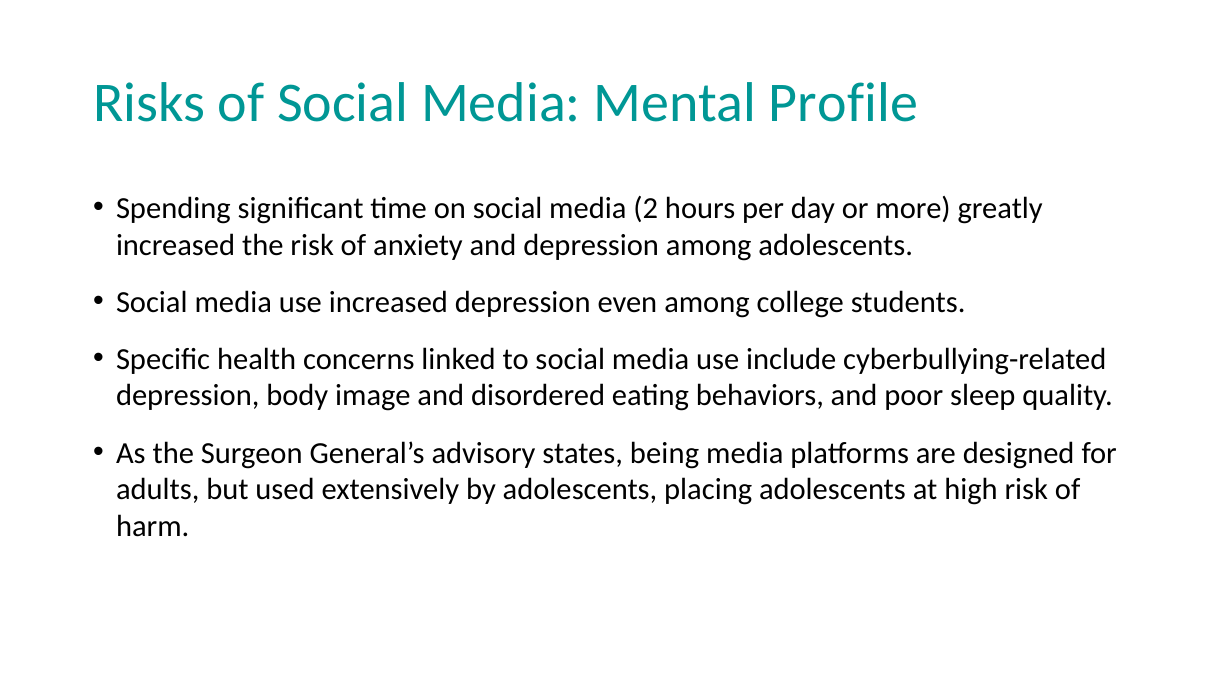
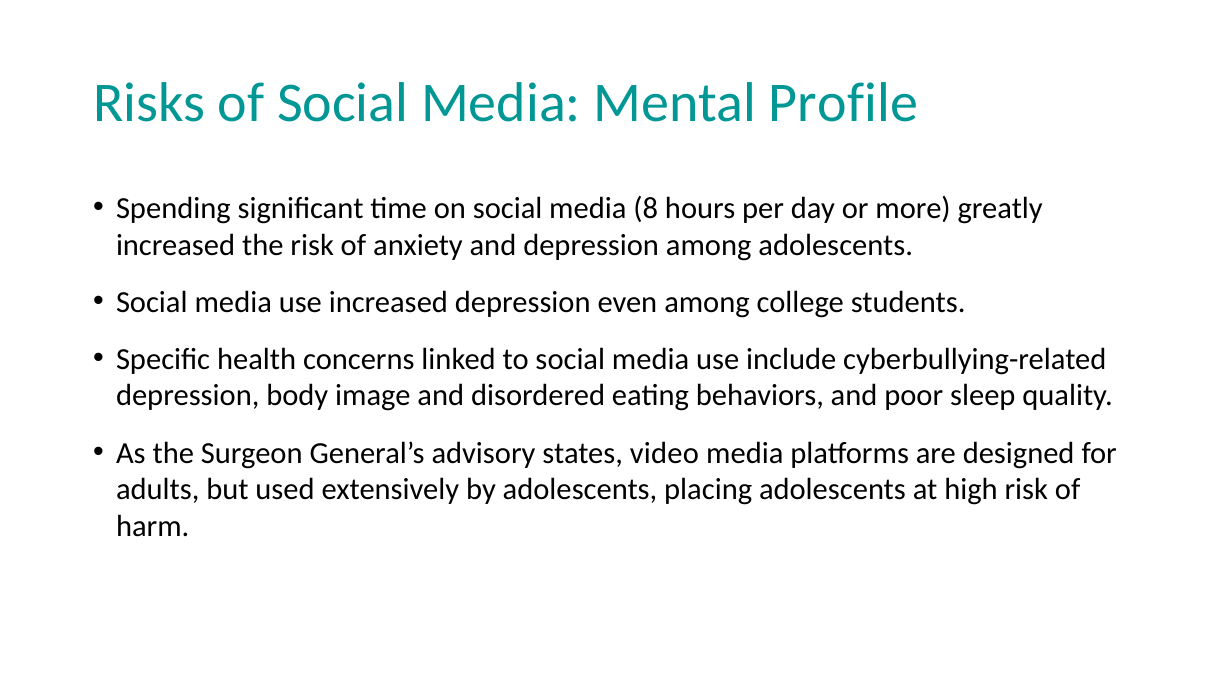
2: 2 -> 8
being: being -> video
